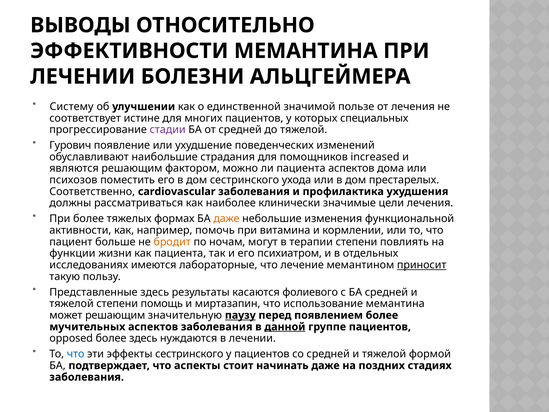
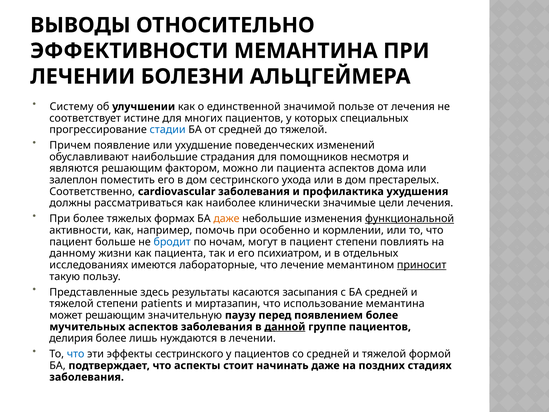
стадии colour: purple -> blue
Гурович: Гурович -> Причем
increased: increased -> несмотря
психозов: психозов -> залеплон
функциональной underline: none -> present
витамина: витамина -> особенно
бродит colour: orange -> blue
в терапии: терапии -> пациент
функции: функции -> данному
фолиевого: фолиевого -> засыпания
помощь: помощь -> patients
паузу underline: present -> none
opposed: opposed -> делирия
более здесь: здесь -> лишь
